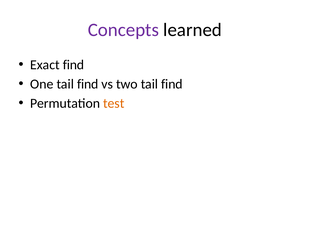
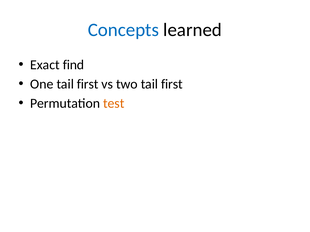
Concepts colour: purple -> blue
One tail find: find -> first
two tail find: find -> first
